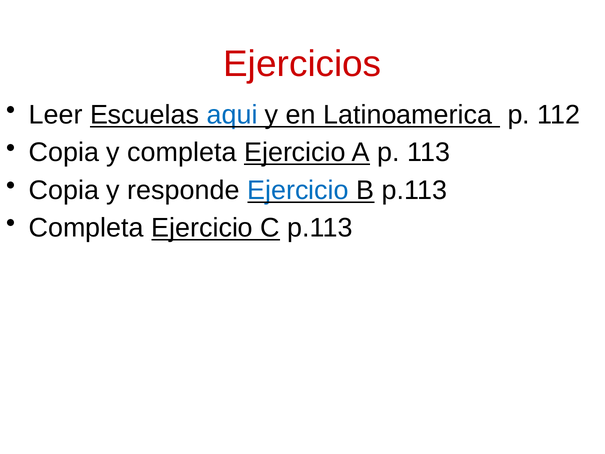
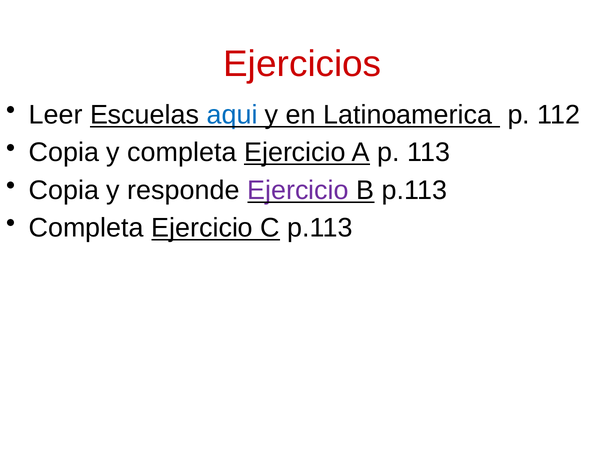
Ejercicio at (298, 190) colour: blue -> purple
